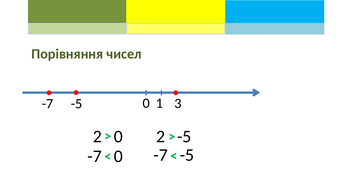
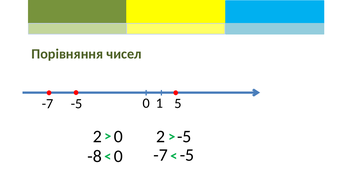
3: 3 -> 5
-7 at (95, 156): -7 -> -8
